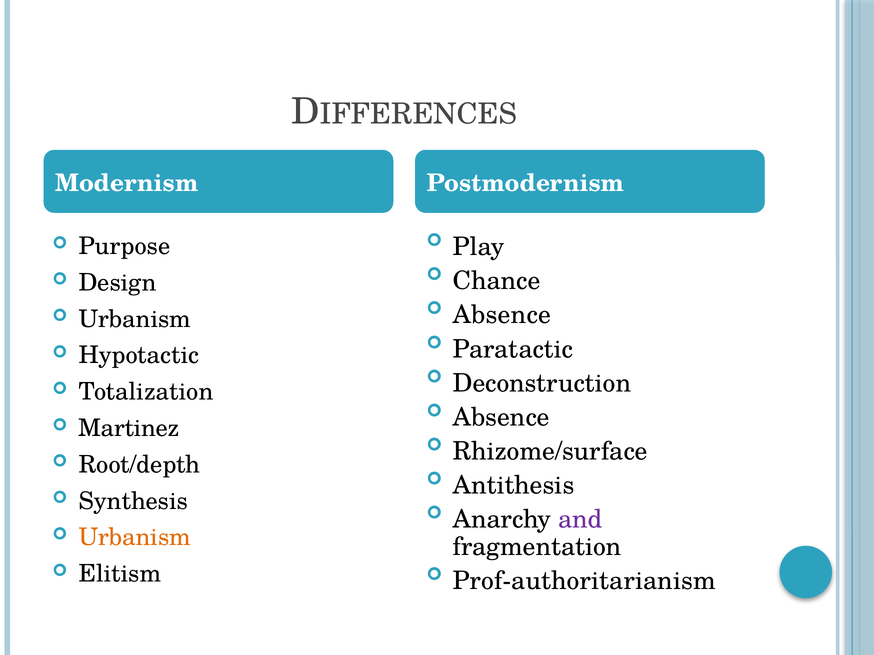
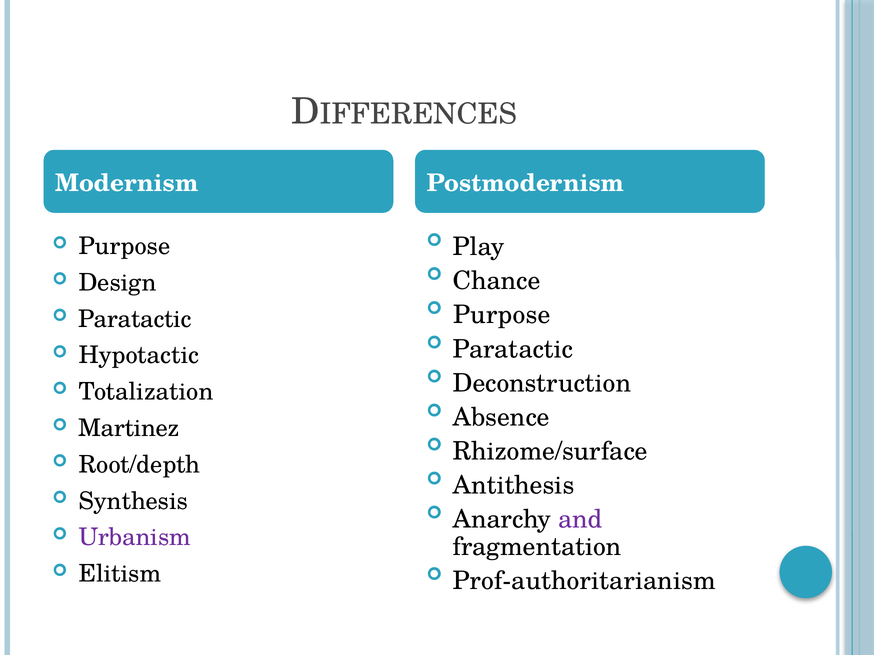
Absence at (502, 315): Absence -> Purpose
Urbanism at (135, 319): Urbanism -> Paratactic
Urbanism at (135, 538) colour: orange -> purple
